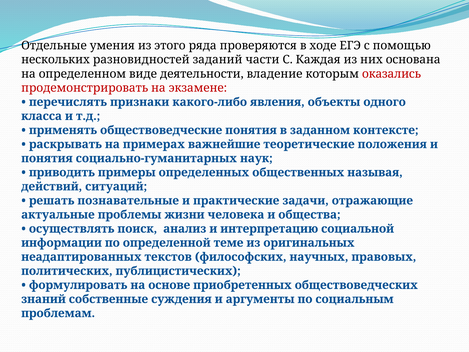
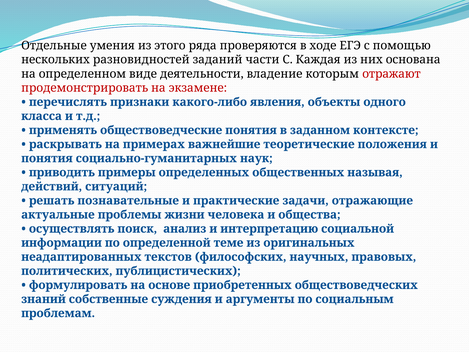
оказались: оказались -> отражают
